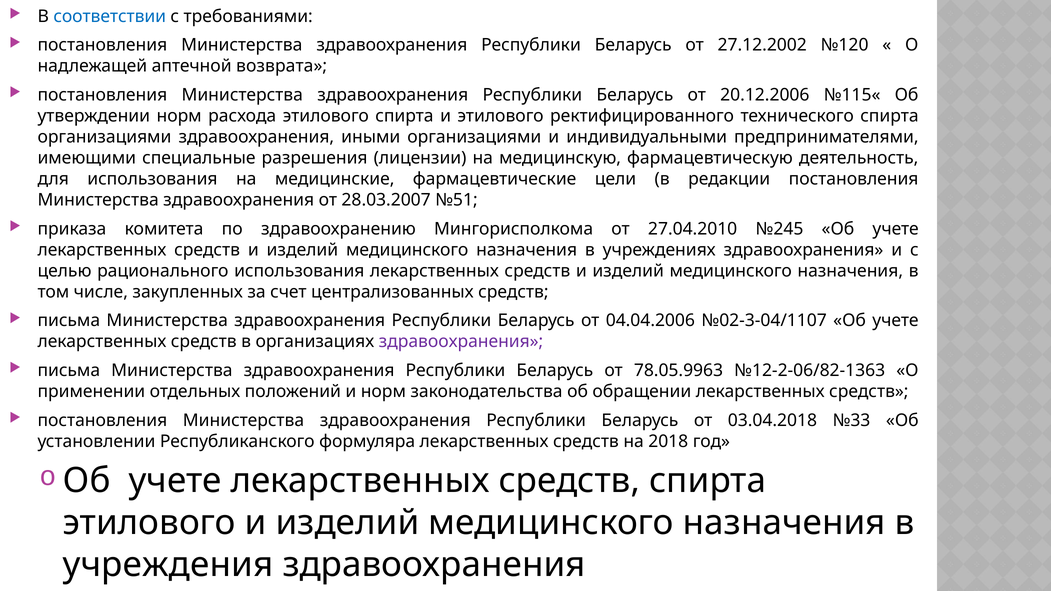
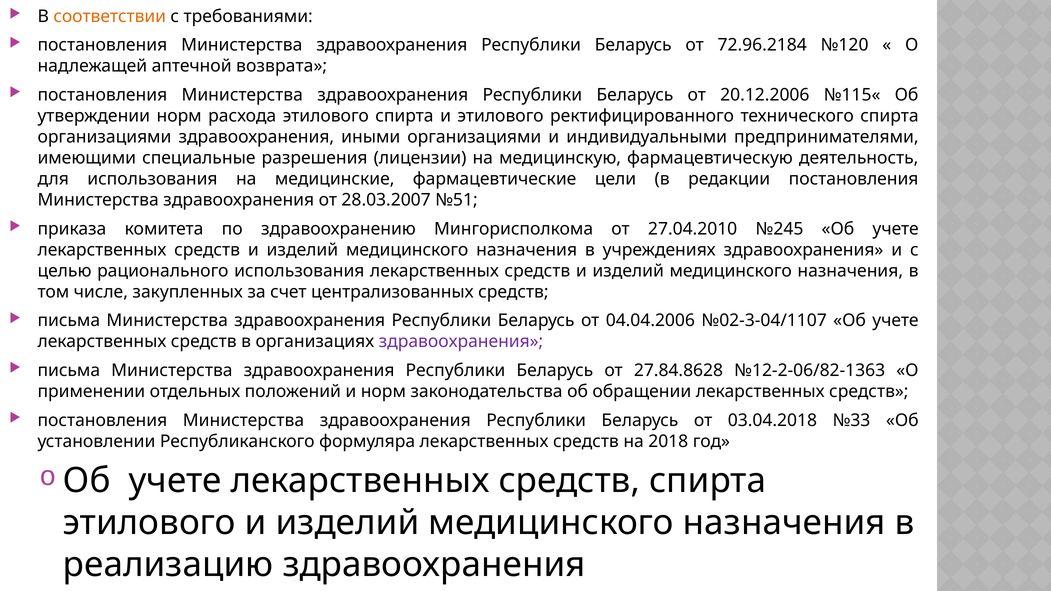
соответствии colour: blue -> orange
27.12.2002: 27.12.2002 -> 72.96.2184
78.05.9963: 78.05.9963 -> 27.84.8628
учреждения: учреждения -> реализацию
